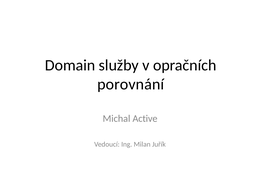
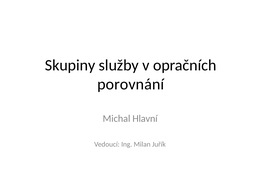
Domain: Domain -> Skupiny
Active: Active -> Hlavní
